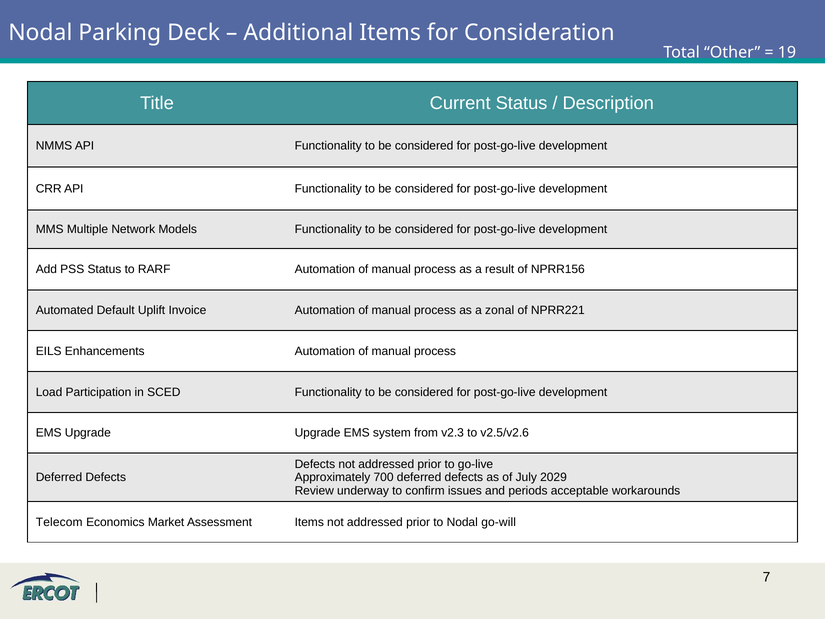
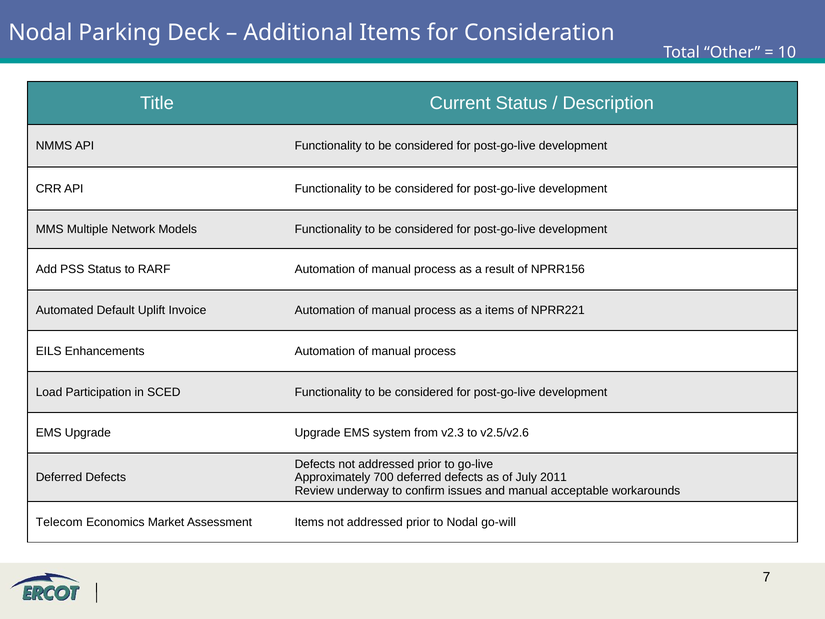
19: 19 -> 10
a zonal: zonal -> items
2029: 2029 -> 2011
and periods: periods -> manual
